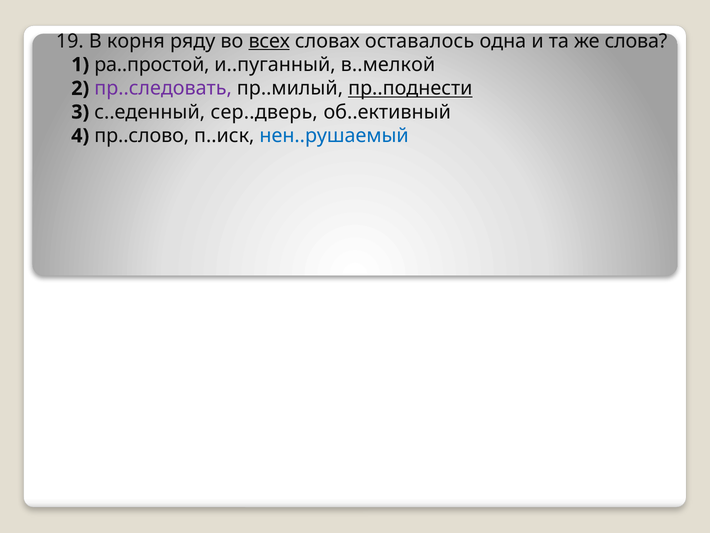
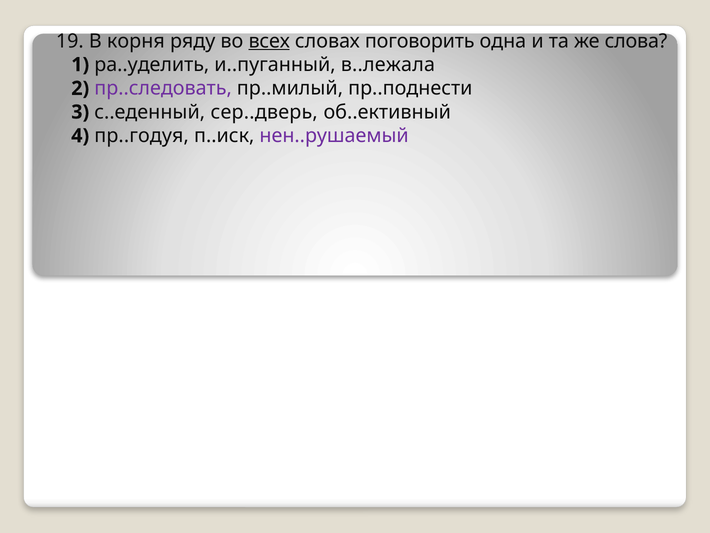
оставалось: оставалось -> поговорить
ра..простой: ра..простой -> ра..уделить
в..мелкой: в..мелкой -> в..лежала
пр..поднести underline: present -> none
пр..слово: пр..слово -> пр..годуя
нен..рушаемый colour: blue -> purple
